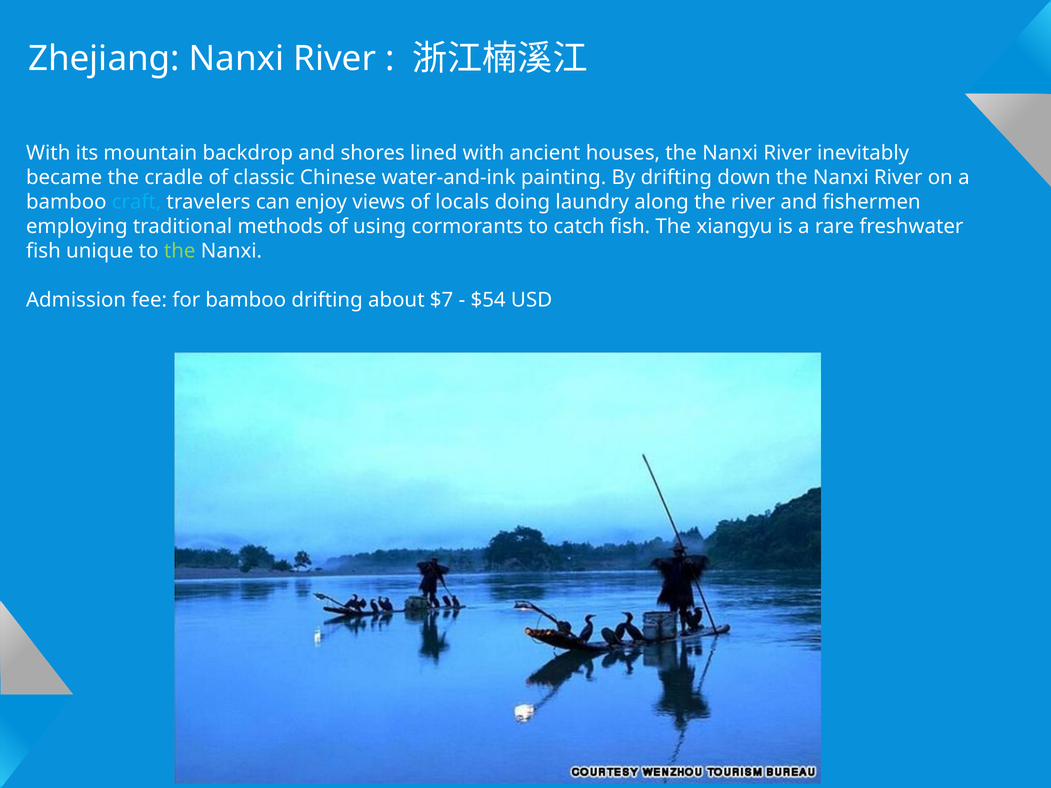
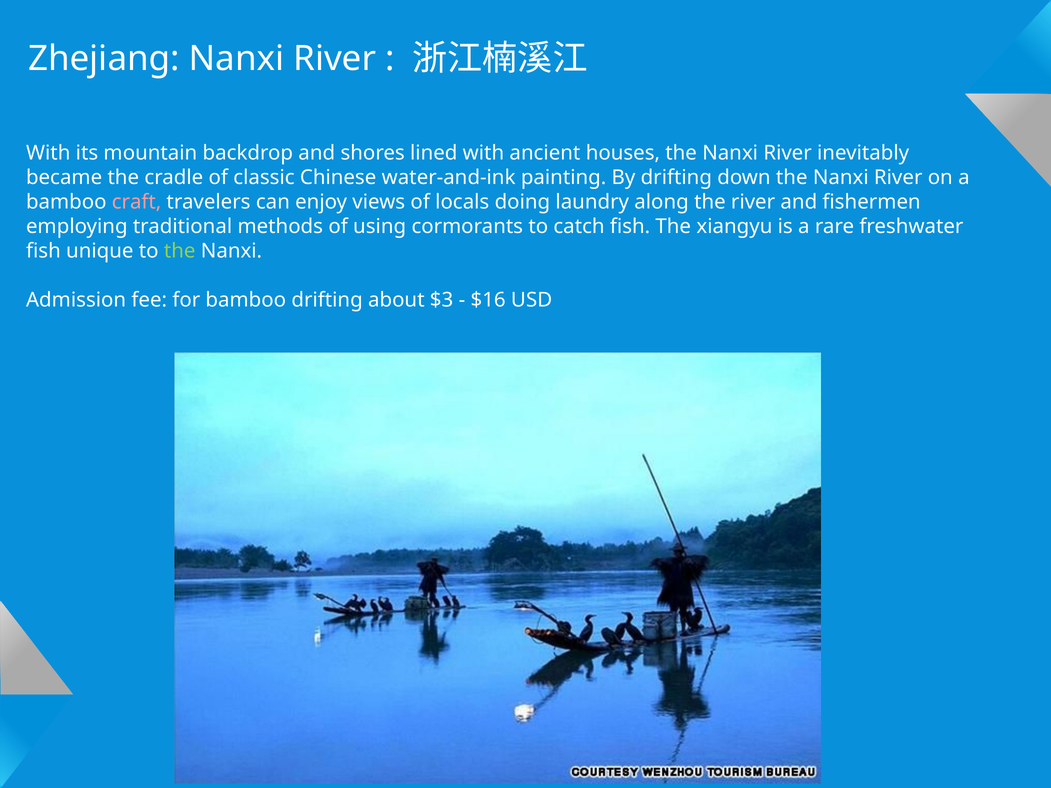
craft colour: light blue -> pink
$7: $7 -> $3
$54: $54 -> $16
